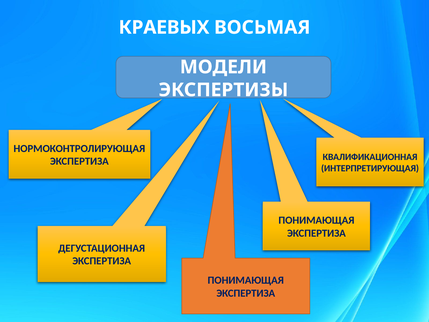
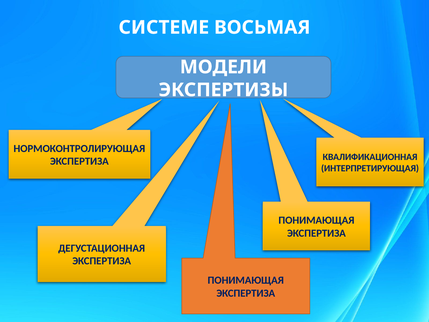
КРАЕВЫХ: КРАЕВЫХ -> СИСТЕМЕ
